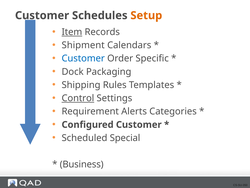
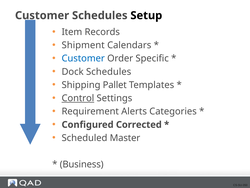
Setup colour: orange -> black
Item underline: present -> none
Dock Packaging: Packaging -> Schedules
Rules: Rules -> Pallet
Configured Customer: Customer -> Corrected
Special: Special -> Master
